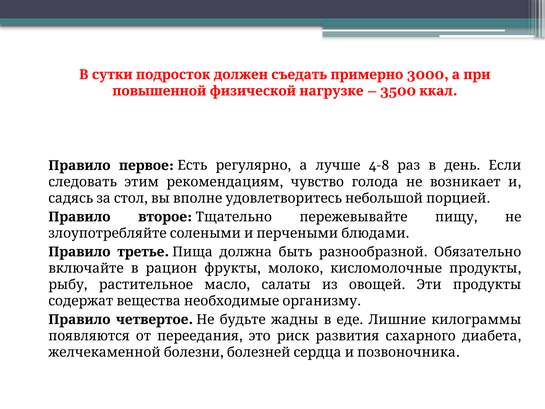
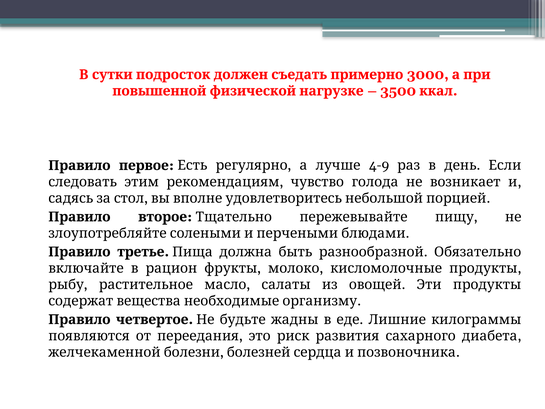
4-8: 4-8 -> 4-9
